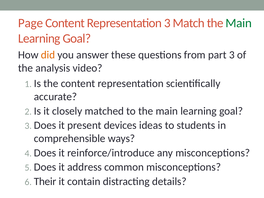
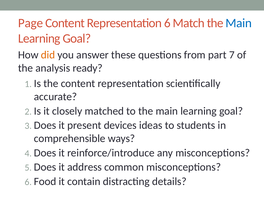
Representation 3: 3 -> 6
Main at (239, 23) colour: green -> blue
part 3: 3 -> 7
video: video -> ready
Their: Their -> Food
